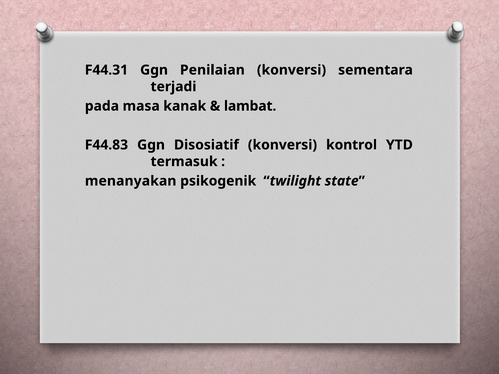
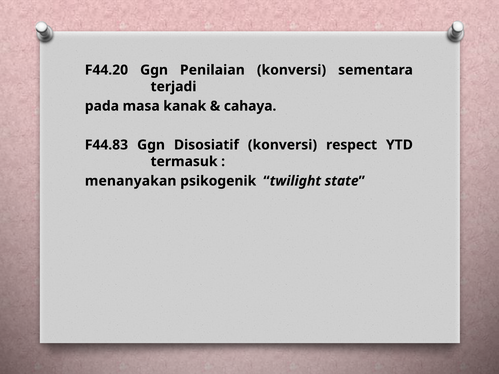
F44.31: F44.31 -> F44.20
lambat: lambat -> cahaya
kontrol: kontrol -> respect
